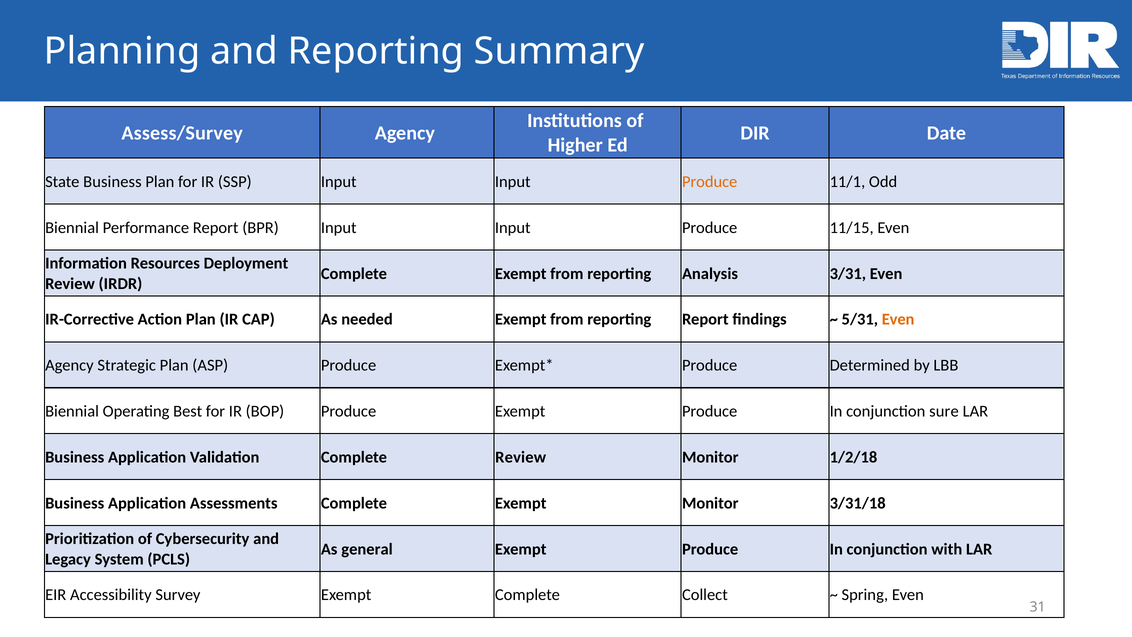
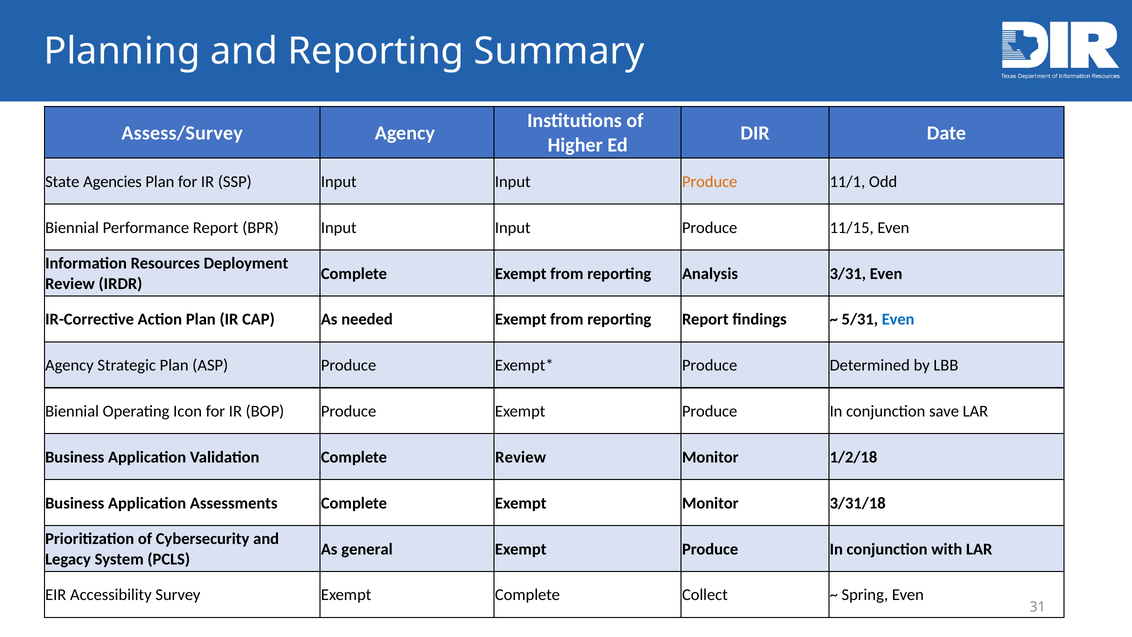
State Business: Business -> Agencies
Even at (898, 319) colour: orange -> blue
Best: Best -> Icon
sure: sure -> save
